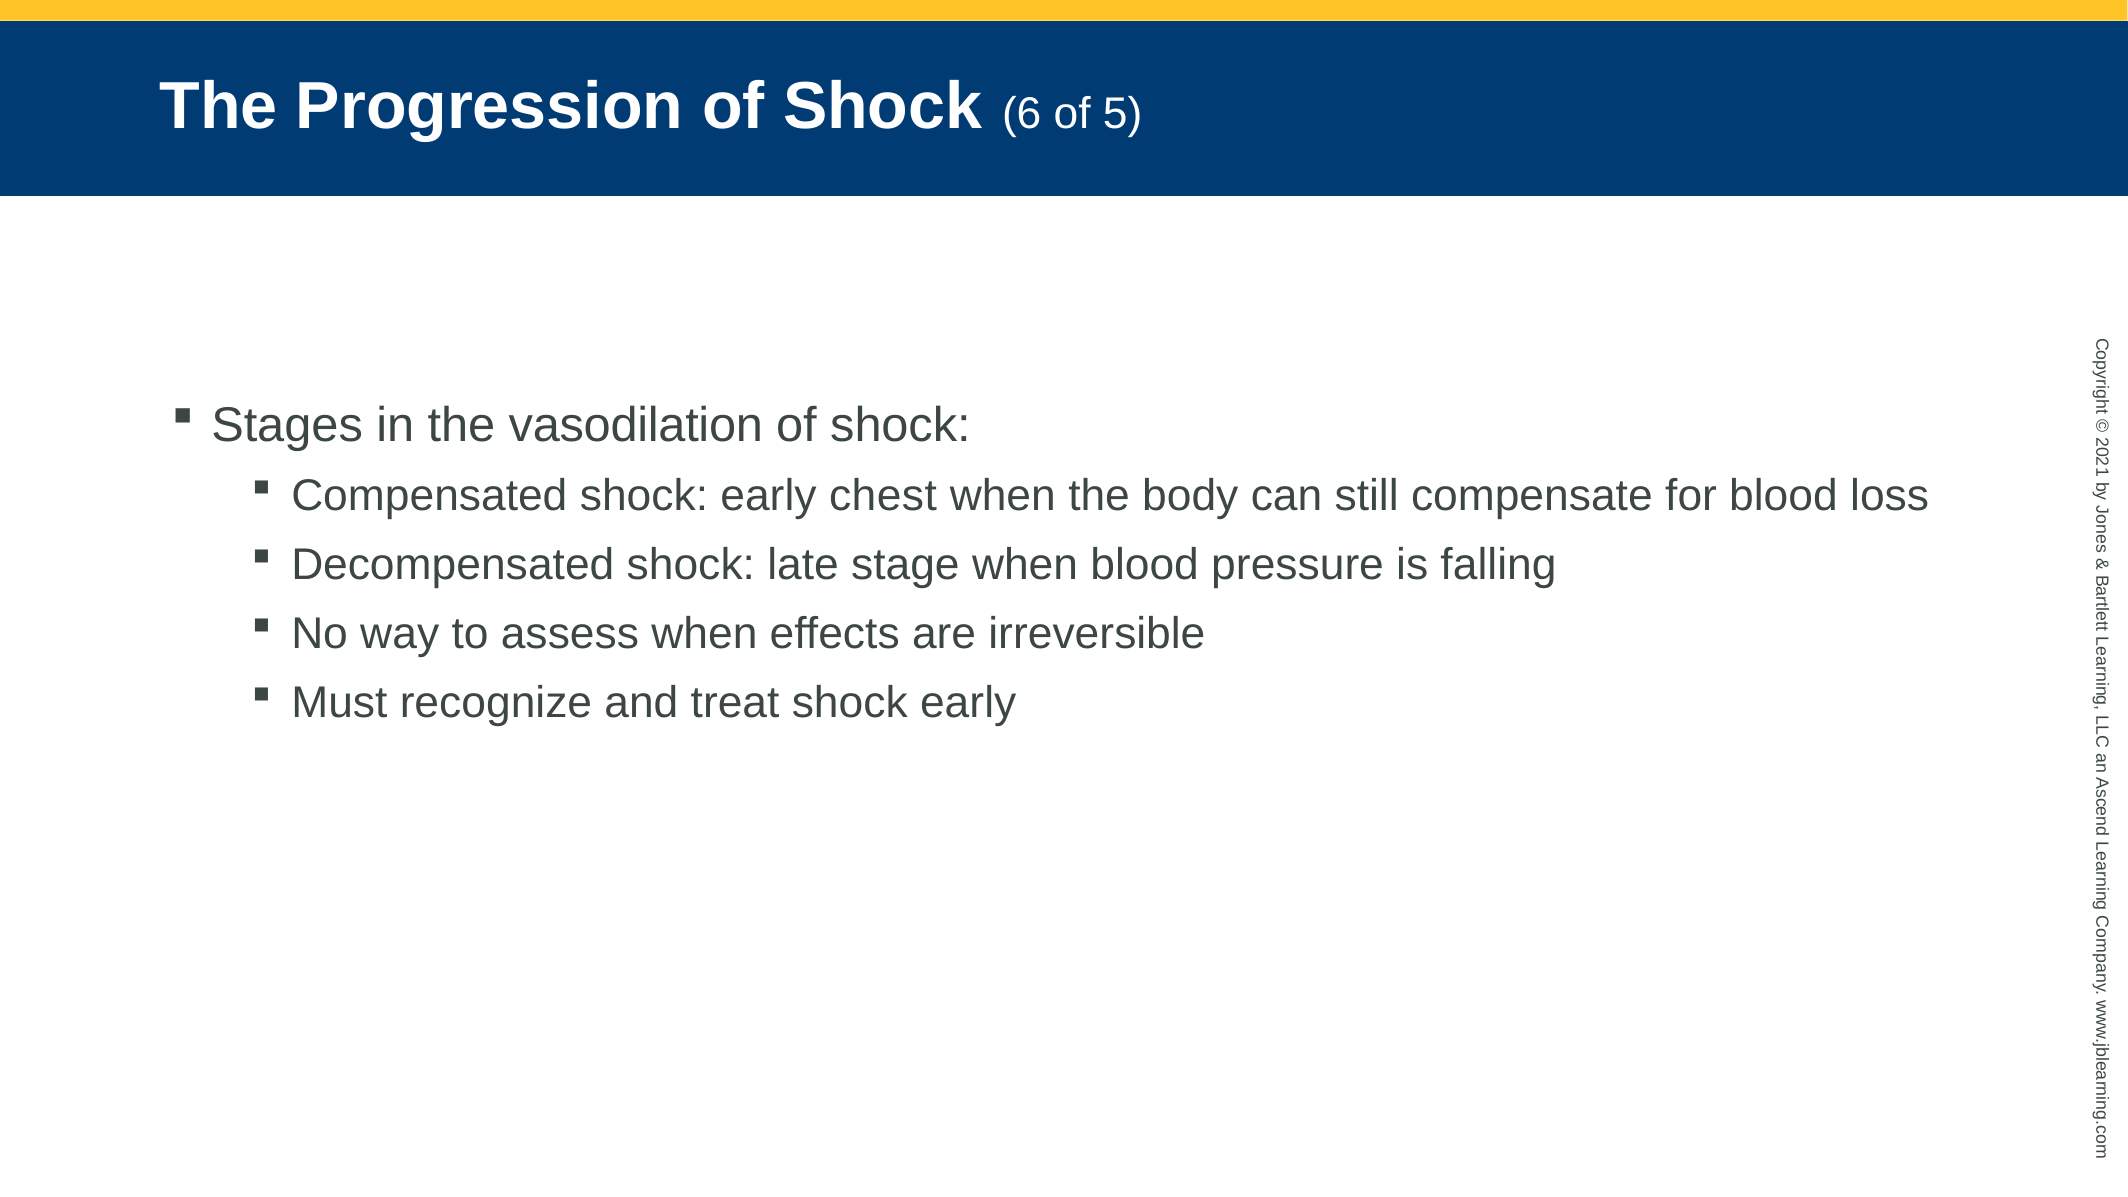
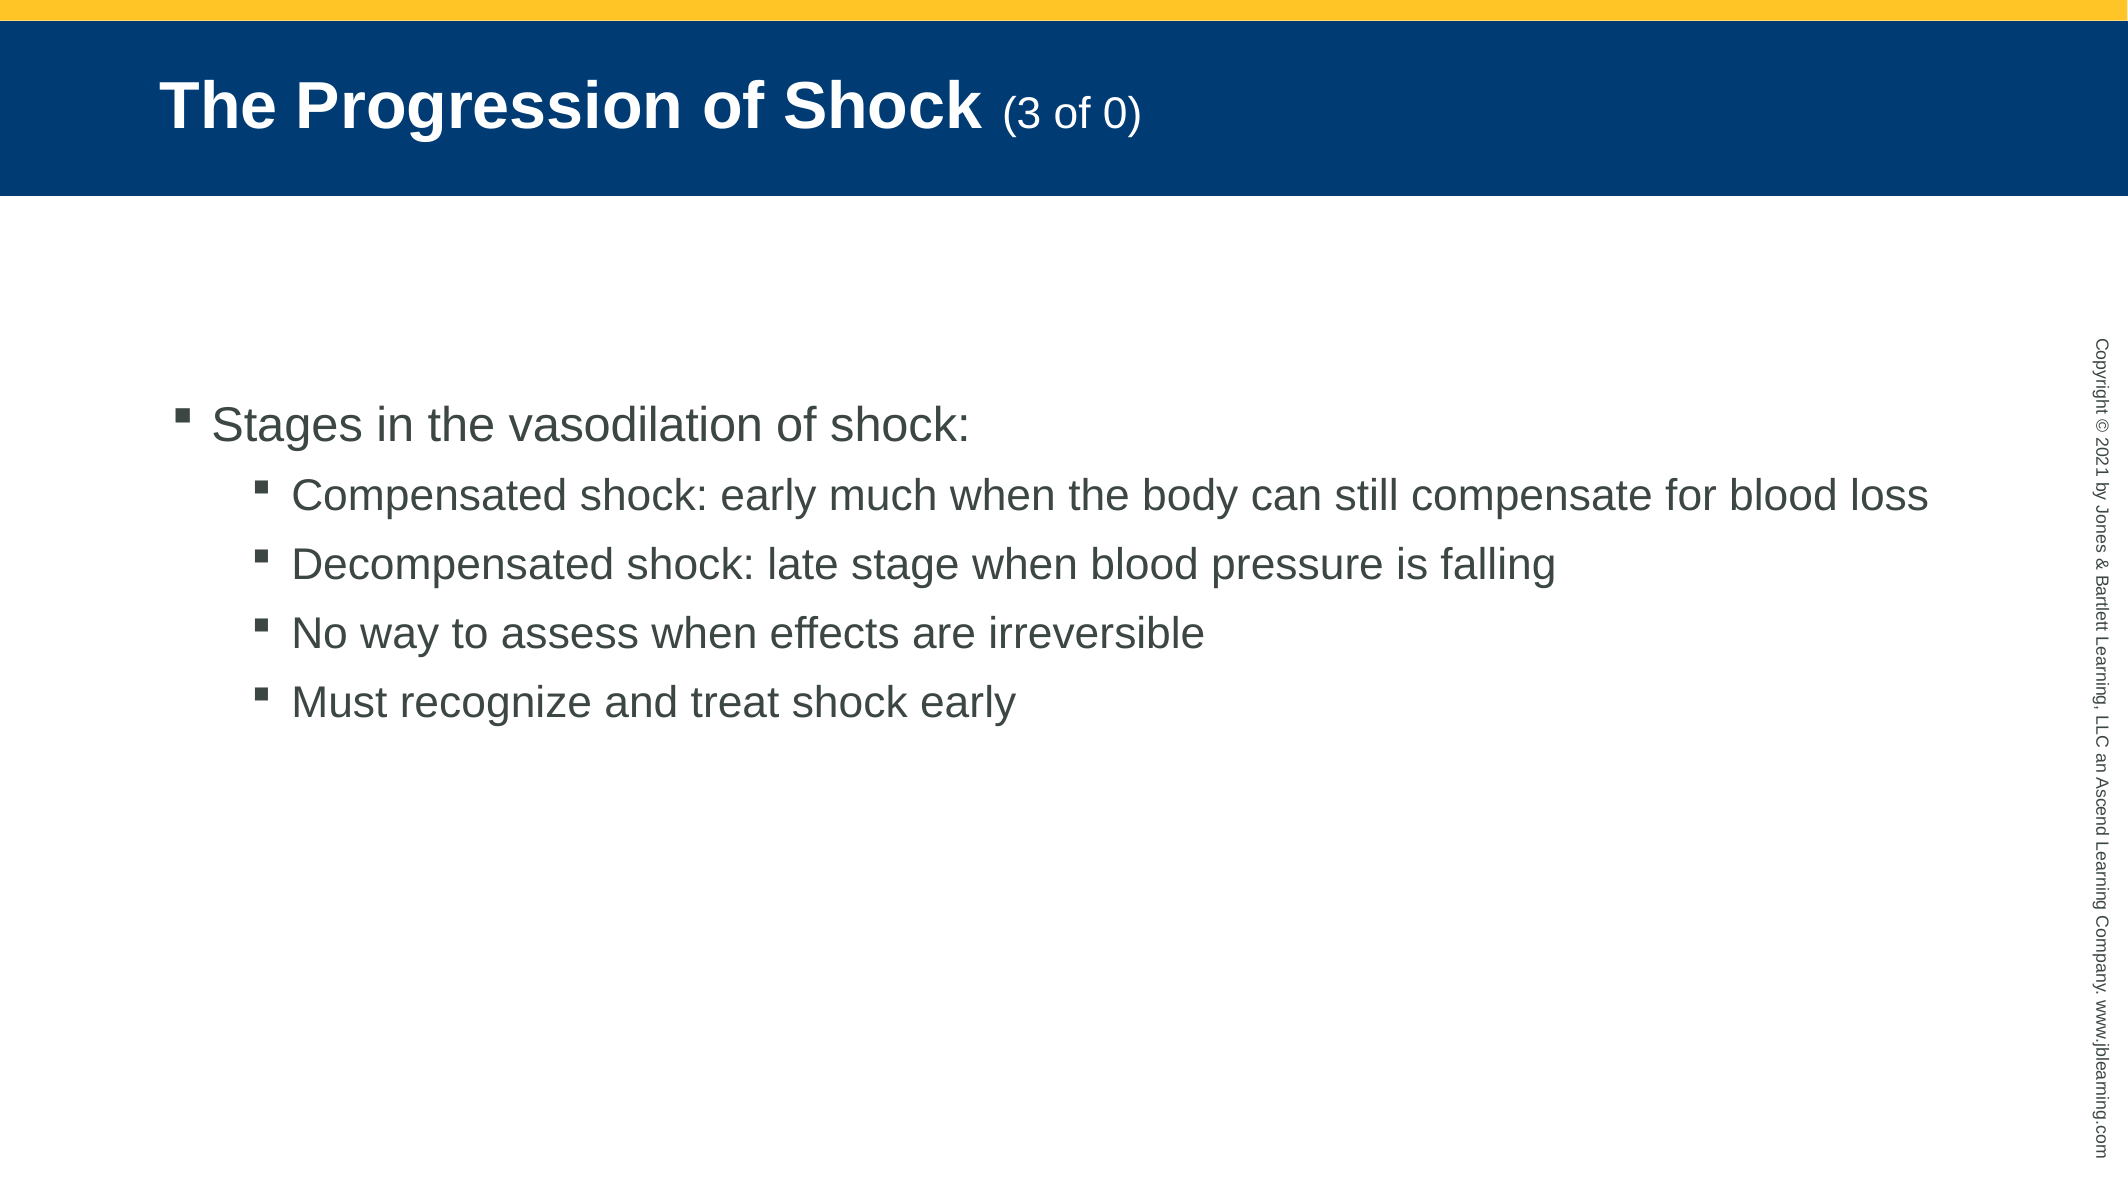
6: 6 -> 3
of 5: 5 -> 0
chest: chest -> much
